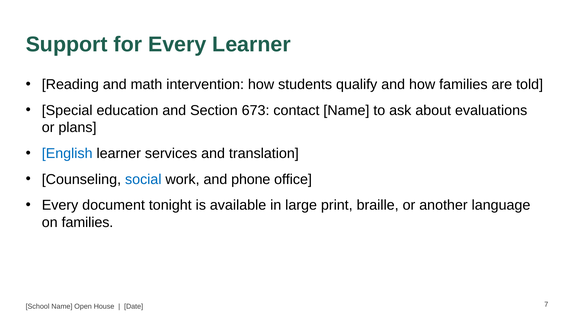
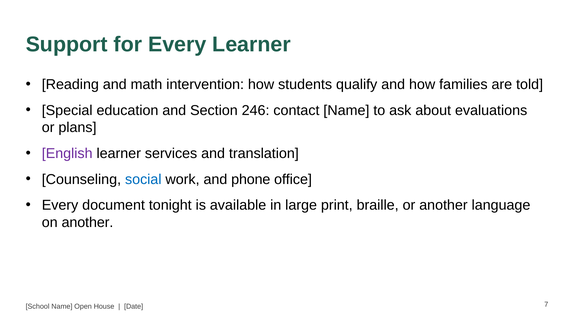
673: 673 -> 246
English colour: blue -> purple
on families: families -> another
